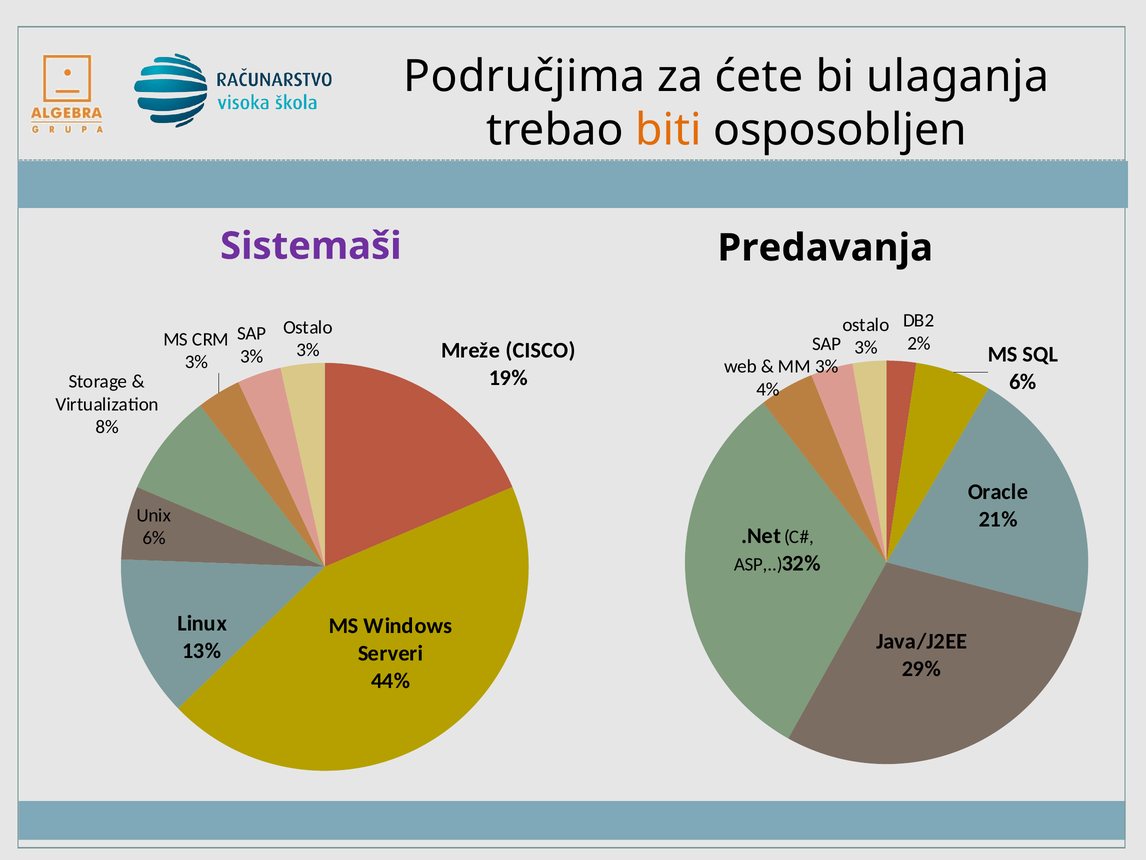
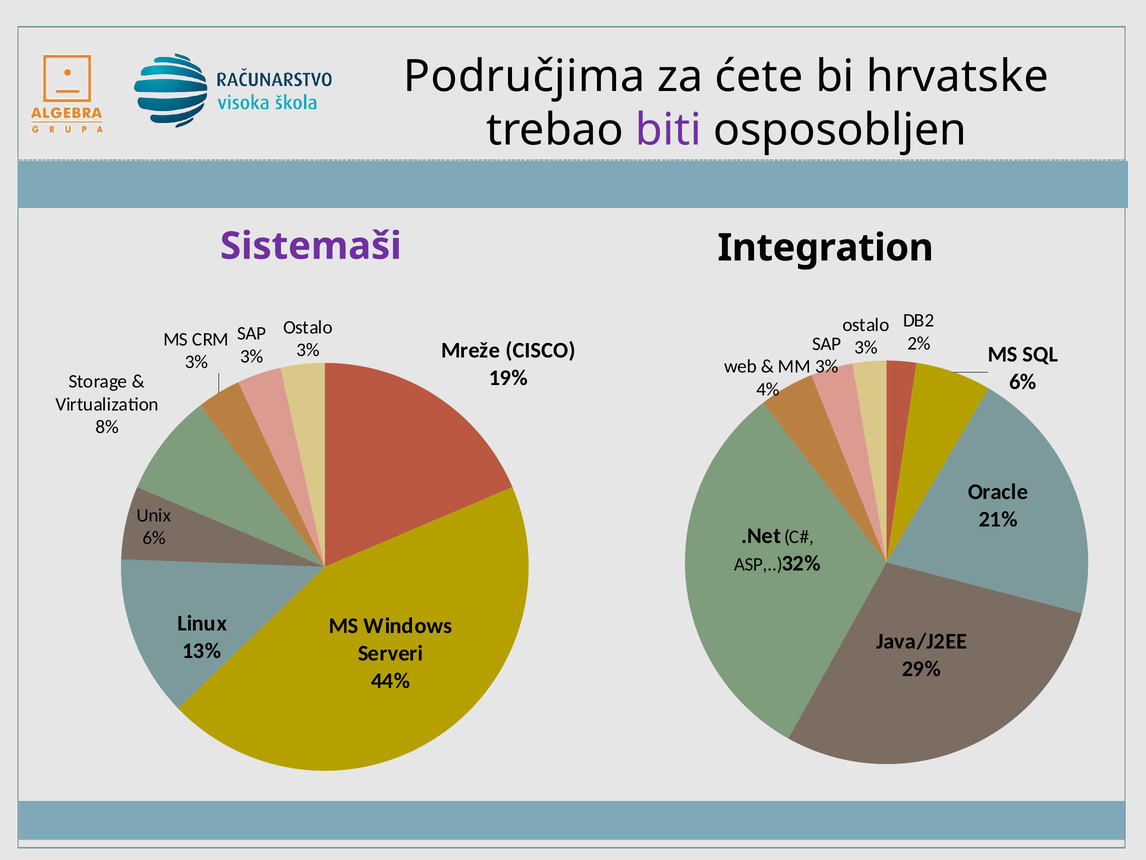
ulaganja: ulaganja -> hrvatske
biti colour: orange -> purple
Predavanja: Predavanja -> Integration
